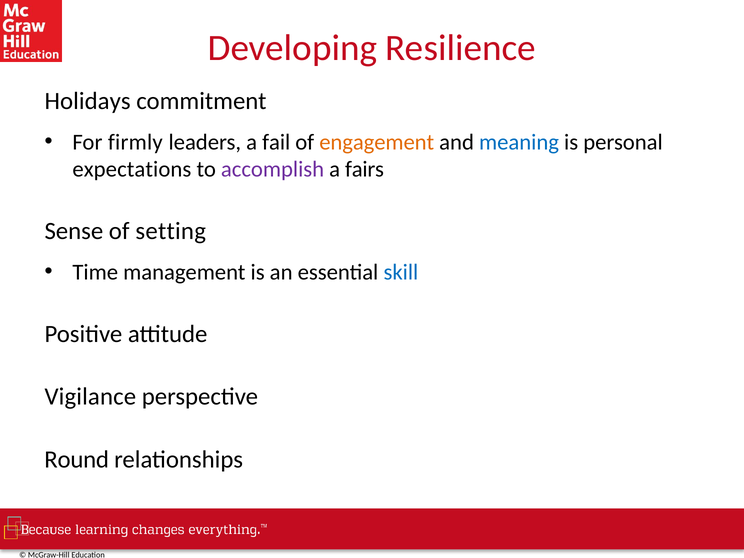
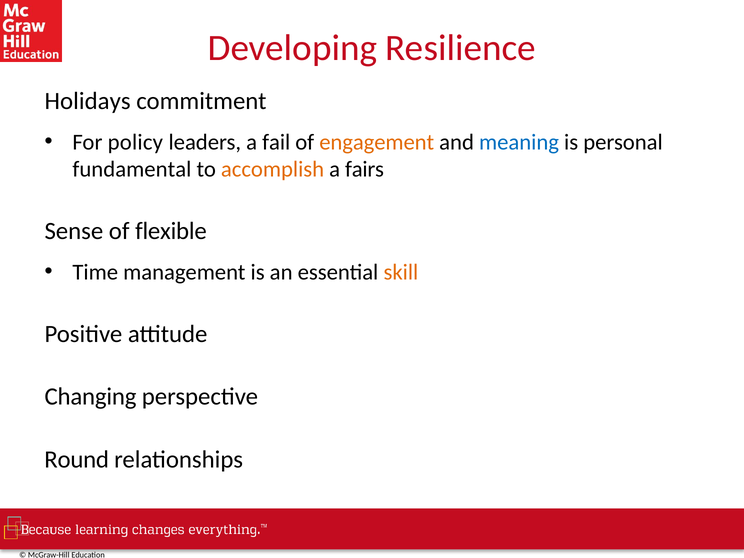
firmly: firmly -> policy
expectations: expectations -> fundamental
accomplish colour: purple -> orange
setting: setting -> flexible
skill colour: blue -> orange
Vigilance: Vigilance -> Changing
